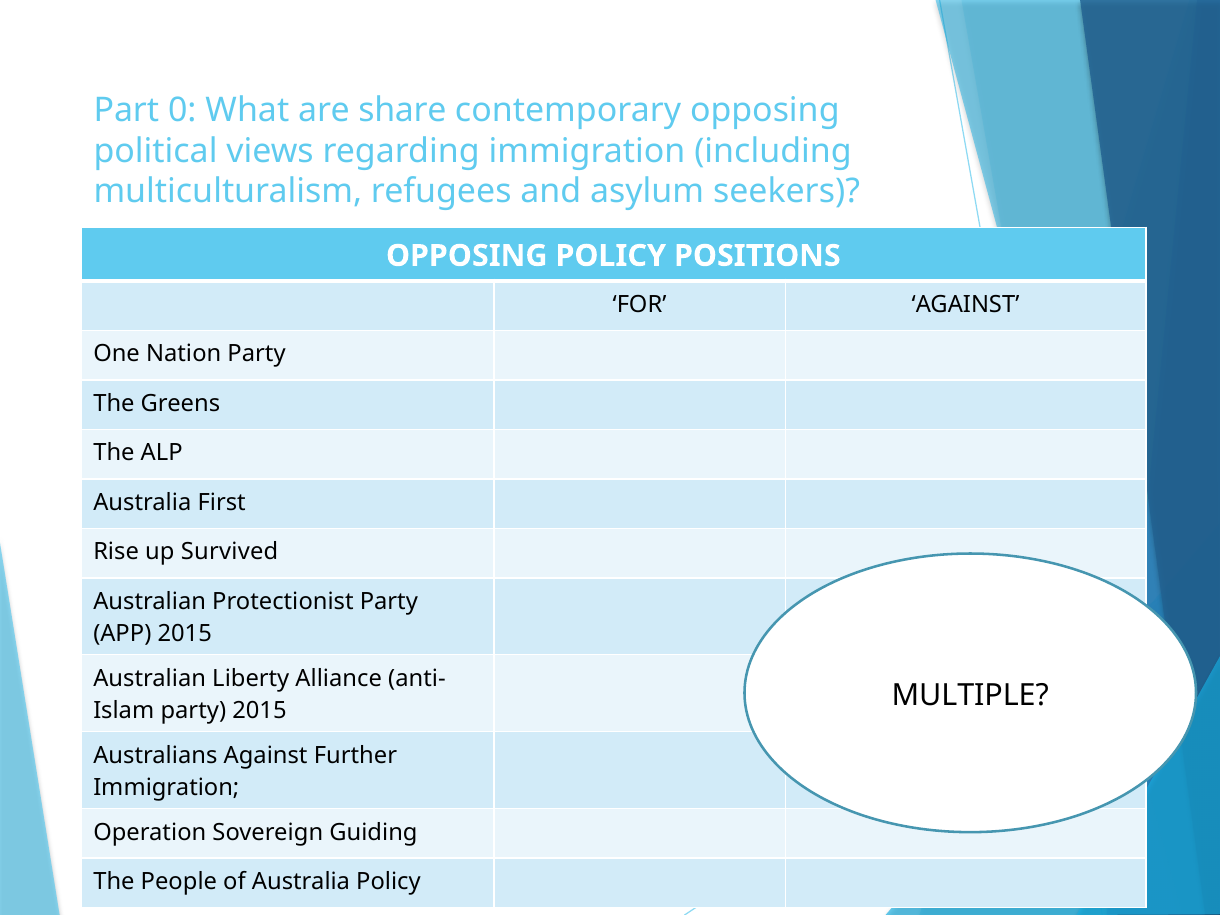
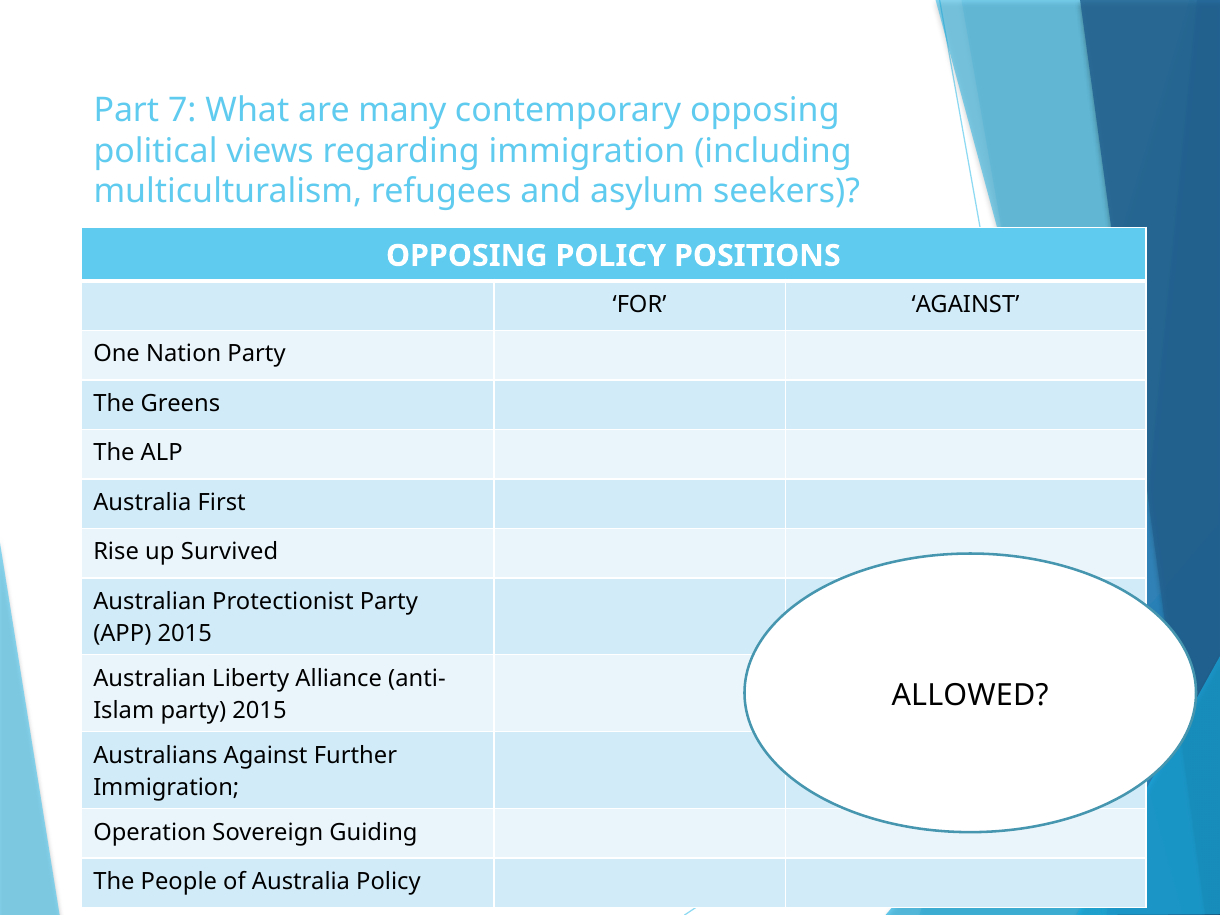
0: 0 -> 7
share: share -> many
MULTIPLE: MULTIPLE -> ALLOWED
